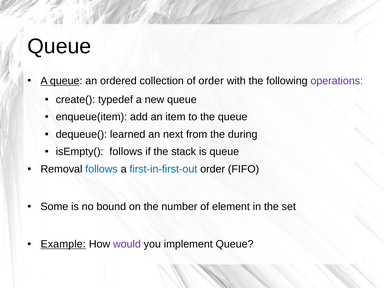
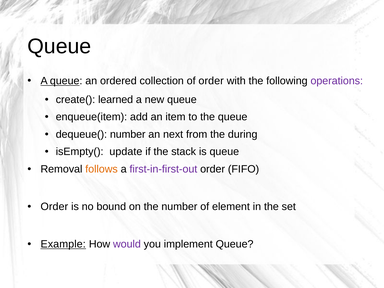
typedef: typedef -> learned
dequeue( learned: learned -> number
isEmpty( follows: follows -> update
follows at (102, 169) colour: blue -> orange
first-in-first-out colour: blue -> purple
Some at (54, 207): Some -> Order
